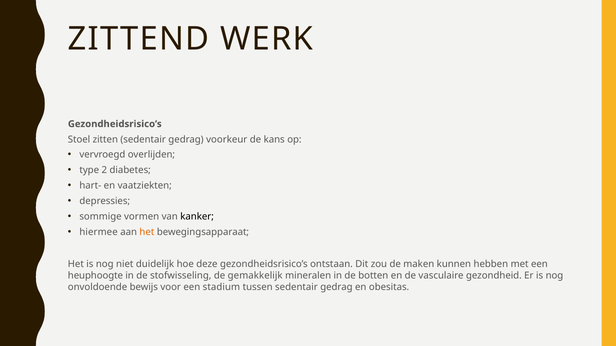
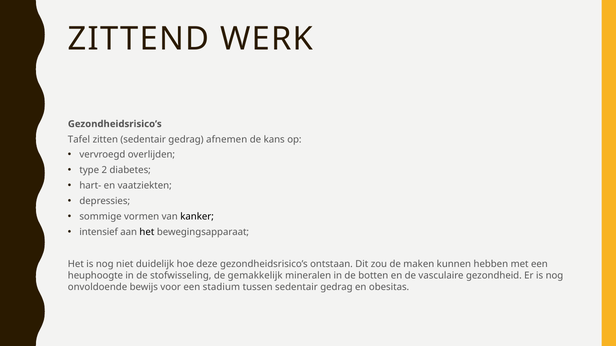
Stoel: Stoel -> Tafel
voorkeur: voorkeur -> afnemen
hiermee: hiermee -> intensief
het at (147, 232) colour: orange -> black
